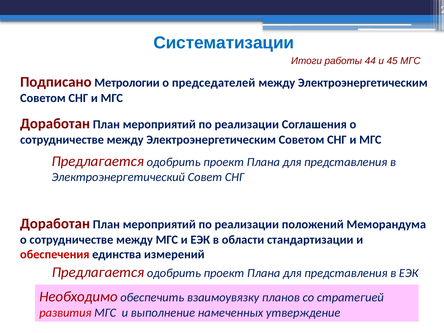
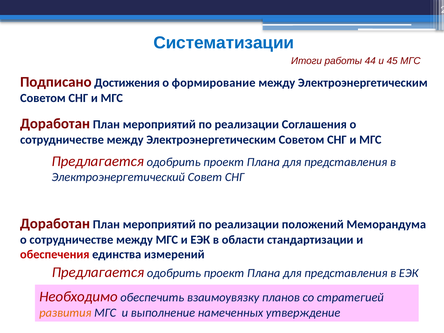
Метрологии: Метрологии -> Достижения
председателей: председателей -> формирование
развития colour: red -> orange
